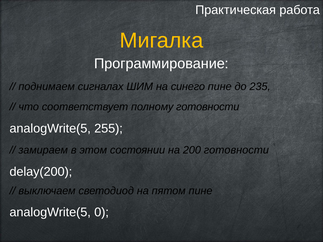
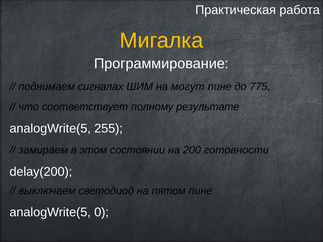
синего: синего -> могут
235: 235 -> 775
полному готовности: готовности -> результате
